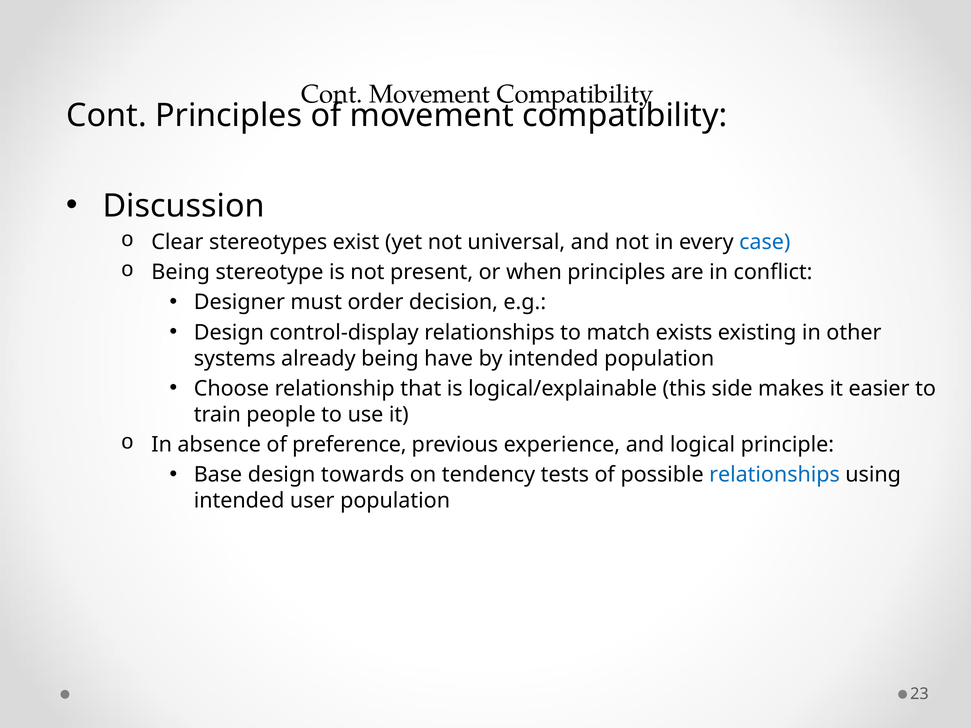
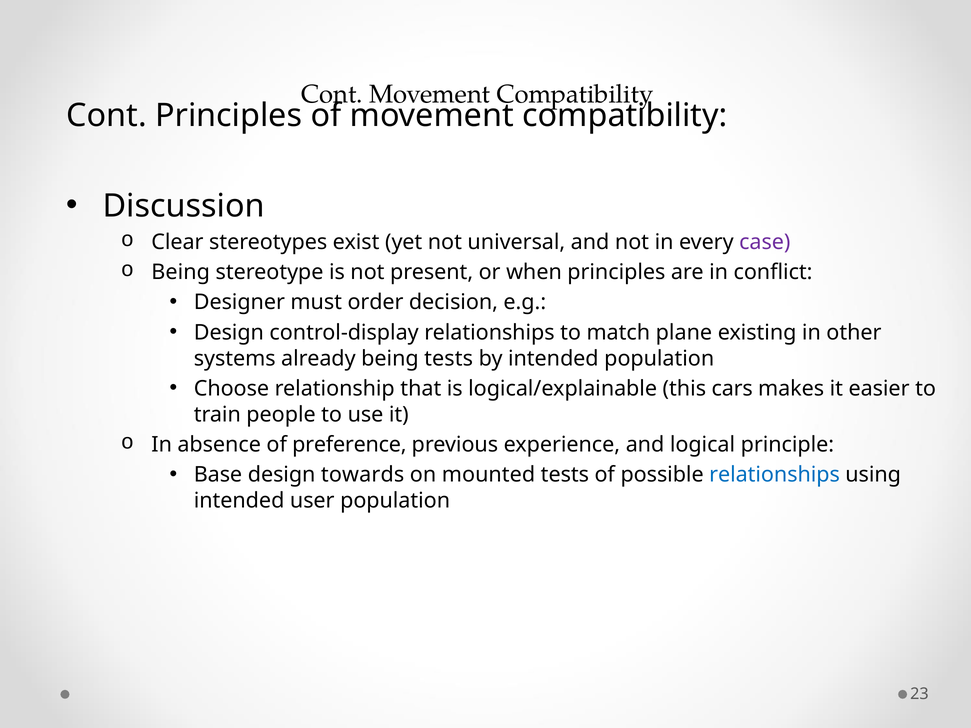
case colour: blue -> purple
exists: exists -> plane
being have: have -> tests
side: side -> cars
tendency: tendency -> mounted
